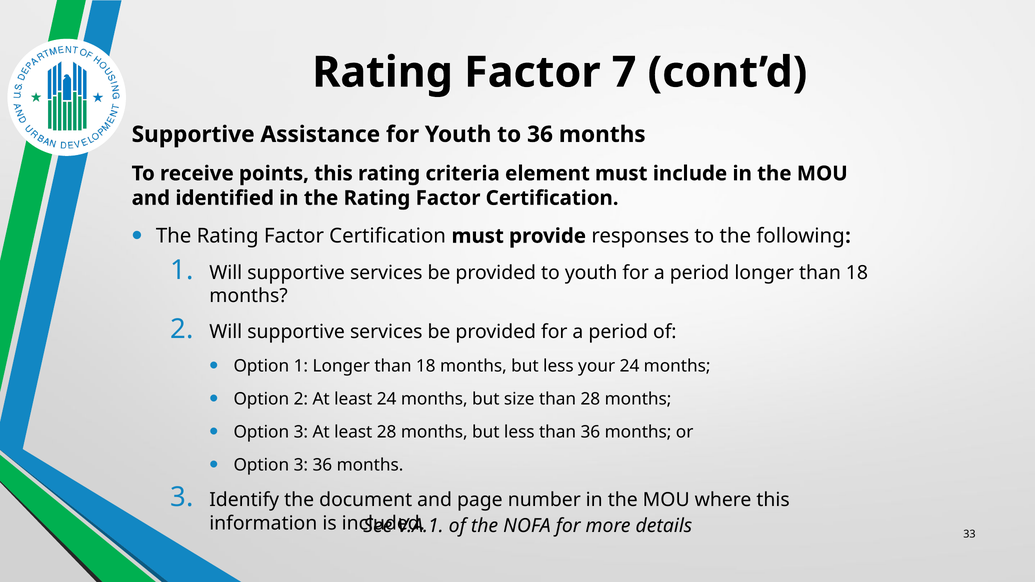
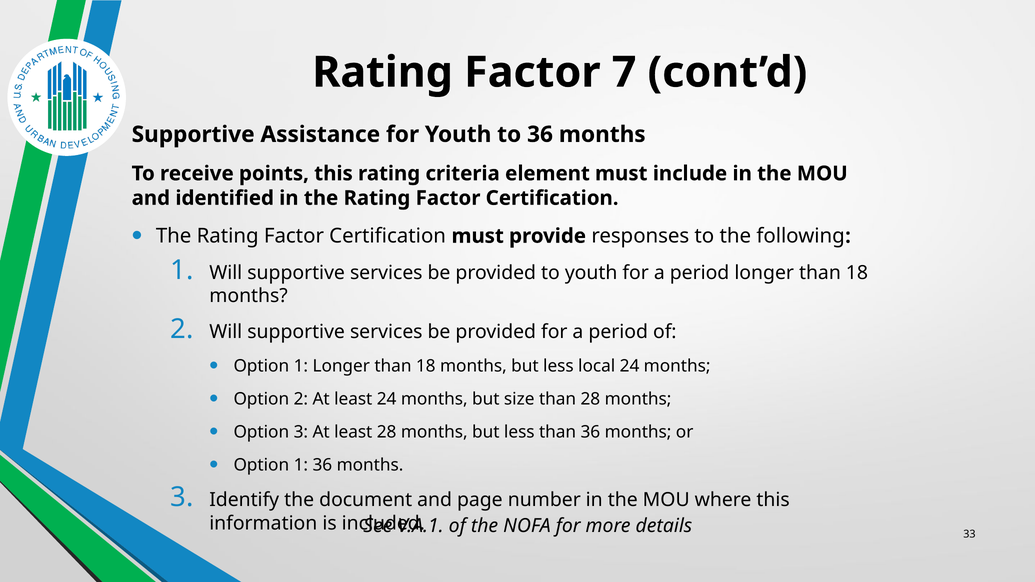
your: your -> local
3 at (301, 465): 3 -> 1
